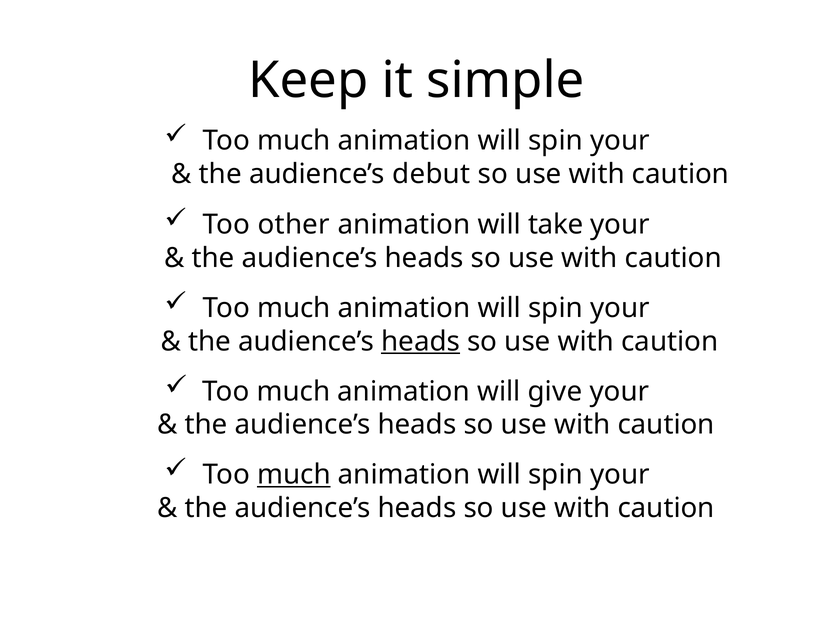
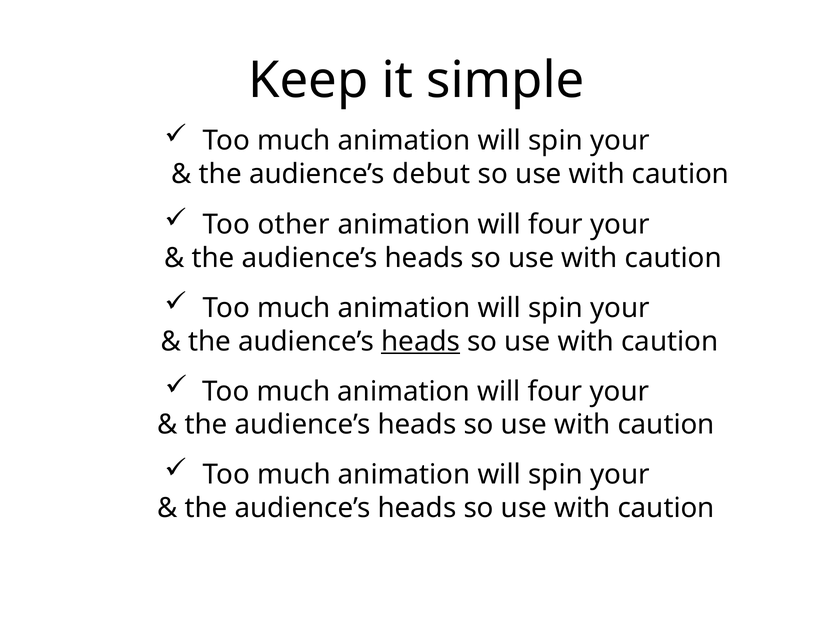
take at (556, 225): take -> four
much animation will give: give -> four
much at (294, 475) underline: present -> none
